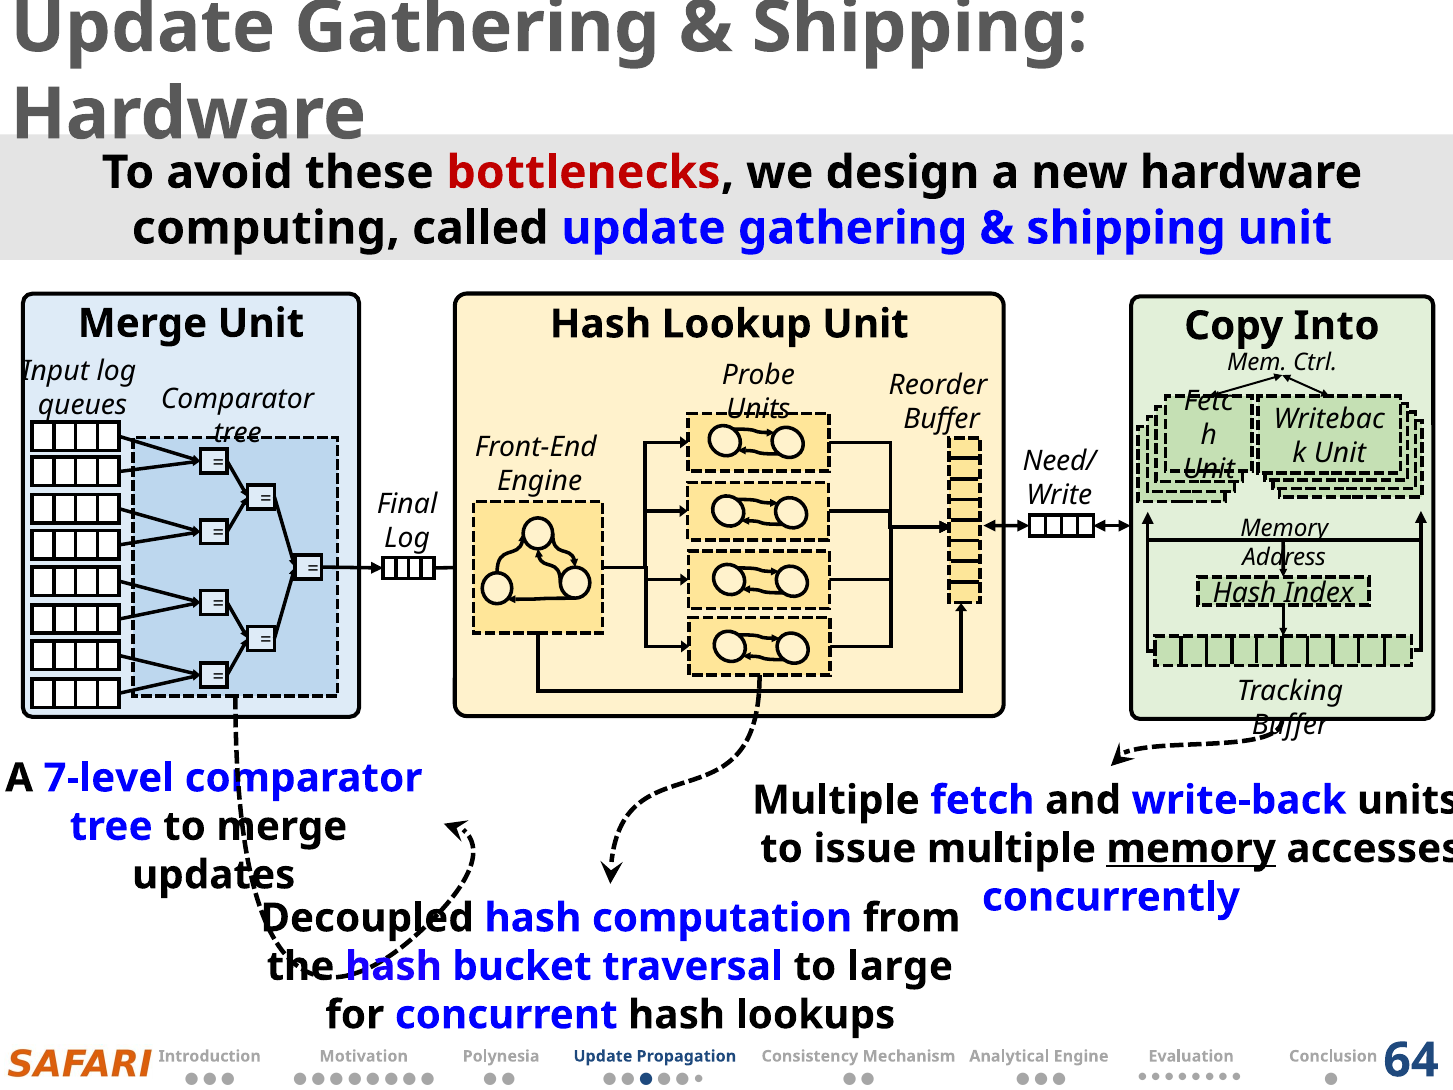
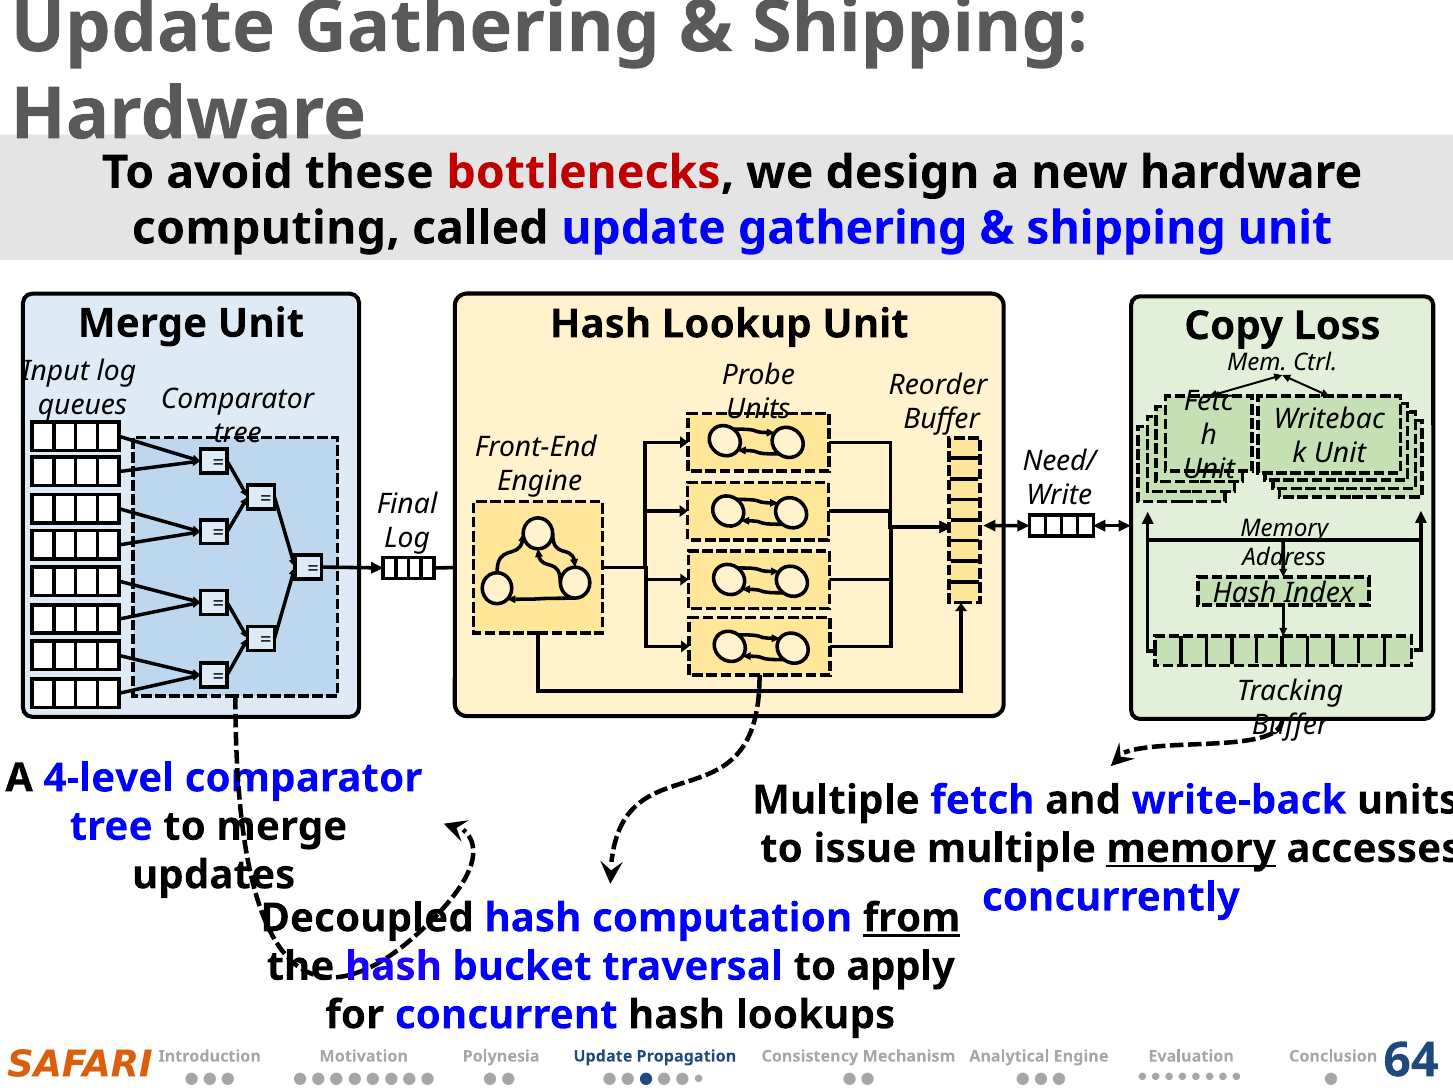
Into: Into -> Loss
7-level: 7-level -> 4-level
from underline: none -> present
large: large -> apply
